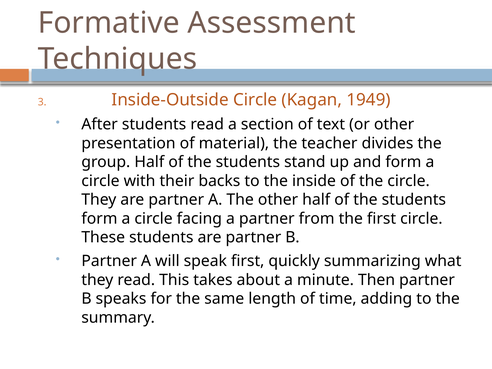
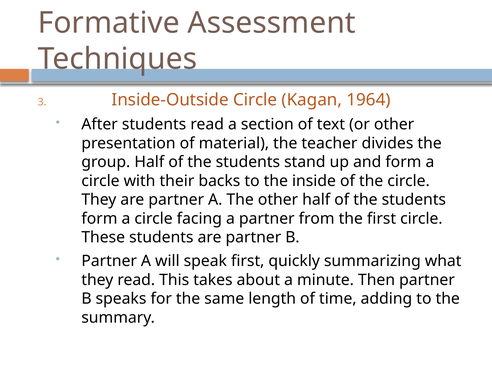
1949: 1949 -> 1964
